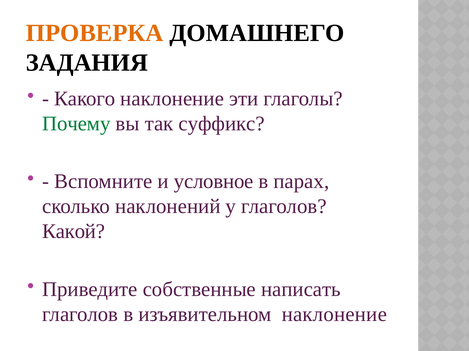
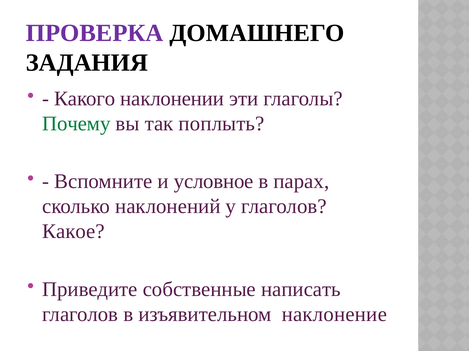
ПРОВЕРКА colour: orange -> purple
Какого наклонение: наклонение -> наклонении
суффикс: суффикс -> поплыть
Какой: Какой -> Какое
